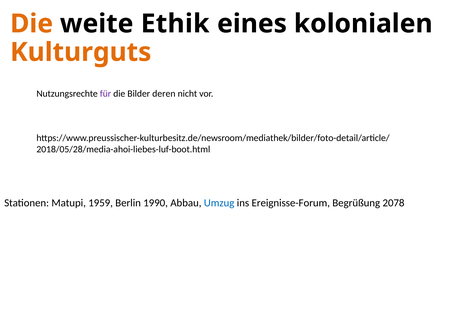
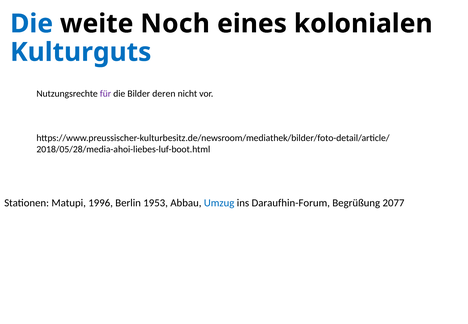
Die at (32, 24) colour: orange -> blue
Ethik: Ethik -> Noch
Kulturguts colour: orange -> blue
1959: 1959 -> 1996
1990: 1990 -> 1953
Ereignisse-Forum: Ereignisse-Forum -> Daraufhin-Forum
2078: 2078 -> 2077
